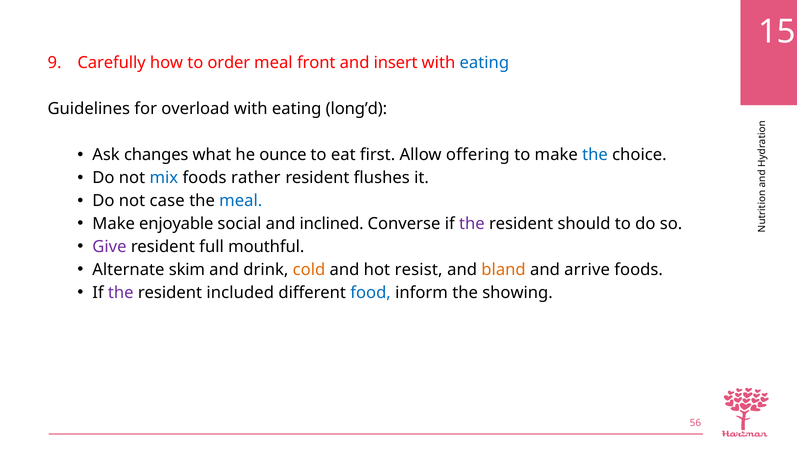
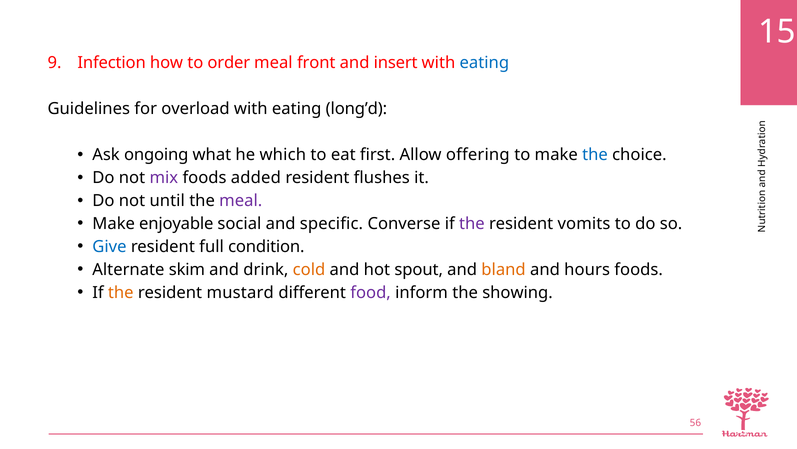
Carefully: Carefully -> Infection
changes: changes -> ongoing
ounce: ounce -> which
mix colour: blue -> purple
rather: rather -> added
case: case -> until
meal at (241, 200) colour: blue -> purple
inclined: inclined -> specific
should: should -> vomits
Give colour: purple -> blue
mouthful: mouthful -> condition
resist: resist -> spout
arrive: arrive -> hours
the at (121, 292) colour: purple -> orange
included: included -> mustard
food colour: blue -> purple
